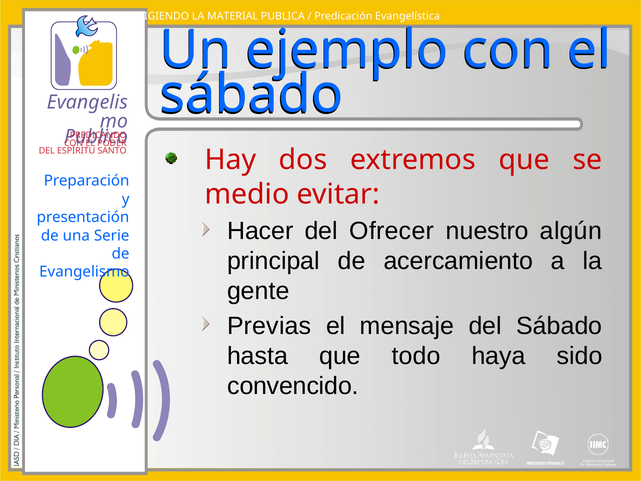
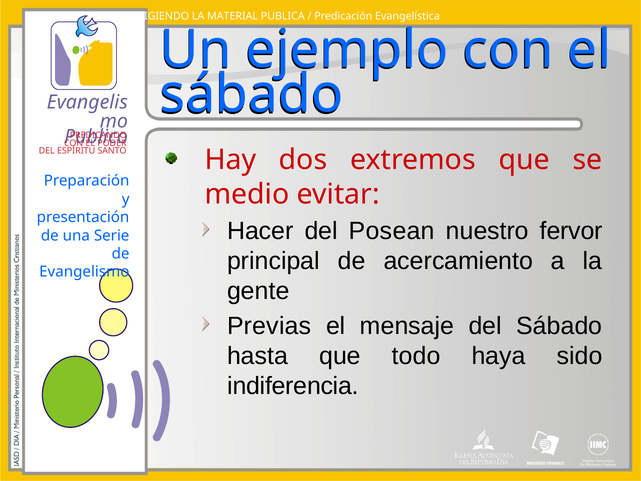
Ofrecer: Ofrecer -> Posean
algún: algún -> fervor
convencido: convencido -> indiferencia
